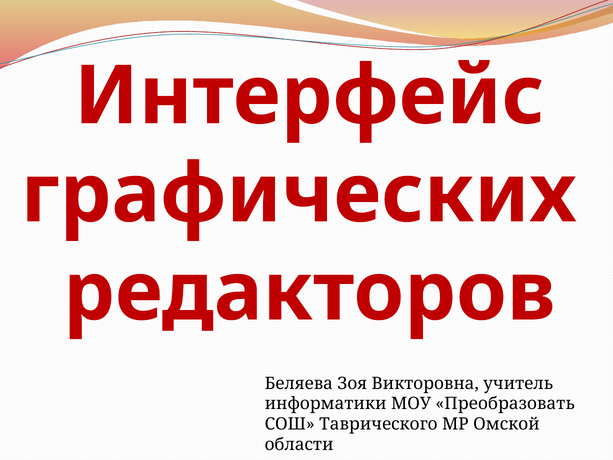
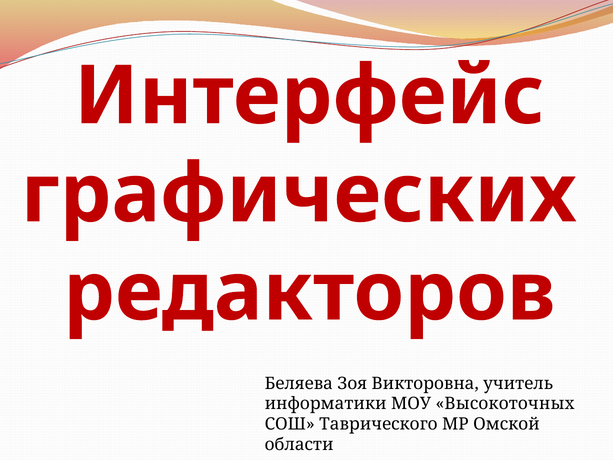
Преобразовать: Преобразовать -> Высокоточных
